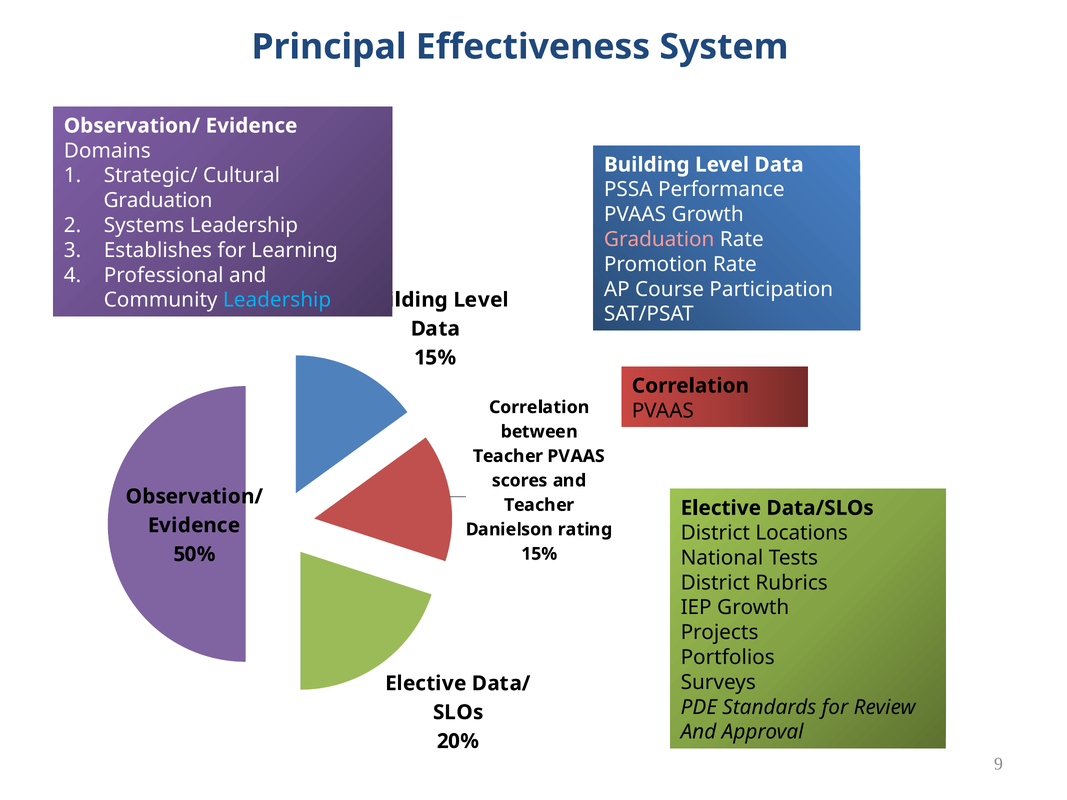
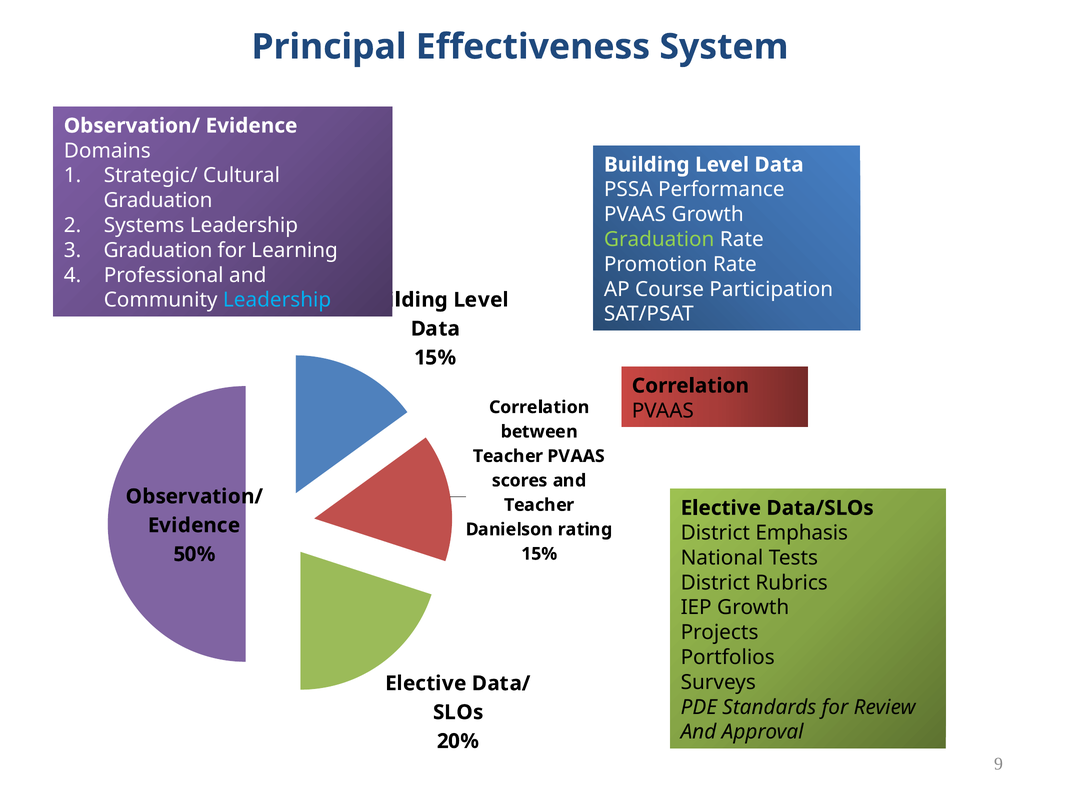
Graduation at (659, 239) colour: pink -> light green
Establishes at (158, 250): Establishes -> Graduation
Locations: Locations -> Emphasis
